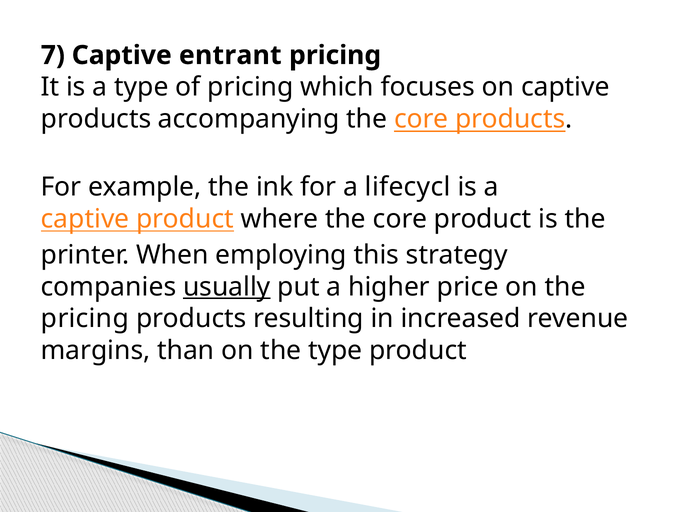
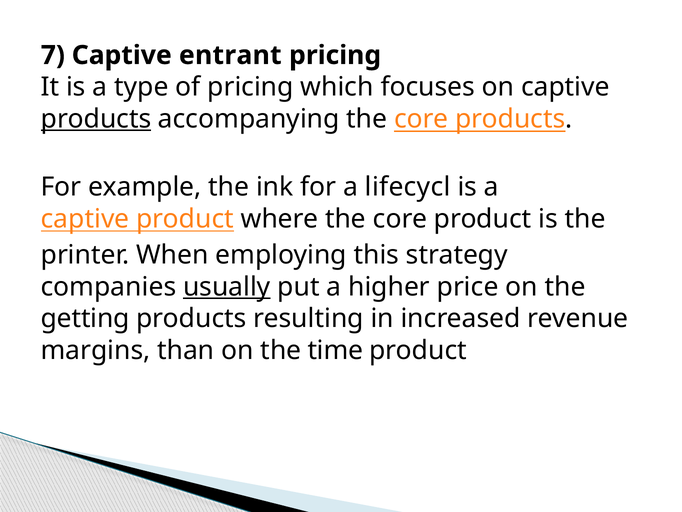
products at (96, 119) underline: none -> present
pricing at (85, 318): pricing -> getting
the type: type -> time
